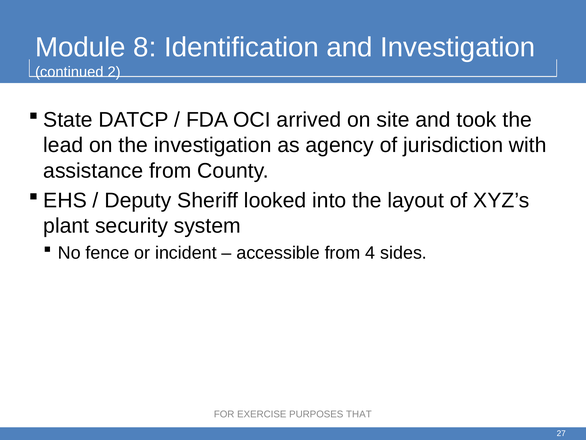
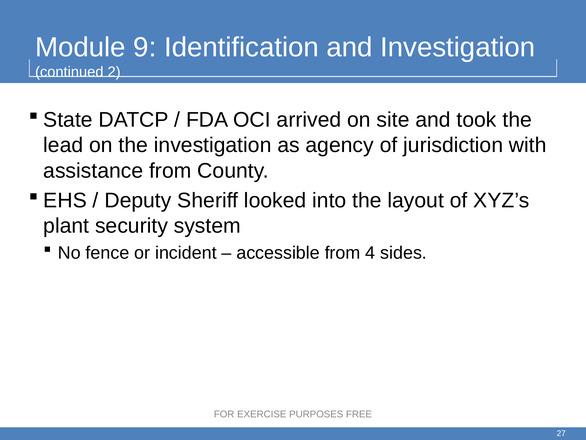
8: 8 -> 9
THAT: THAT -> FREE
